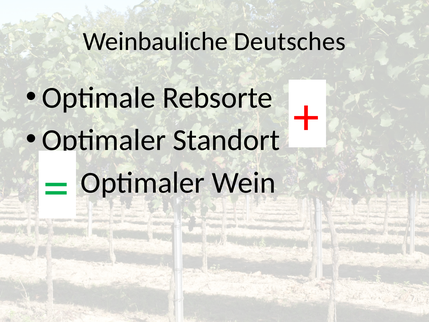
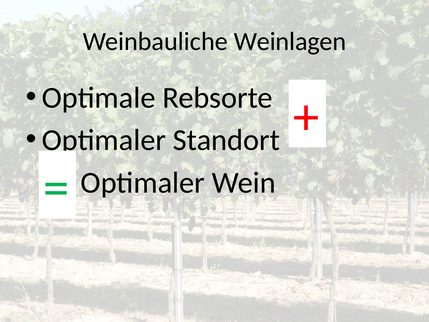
Deutsches: Deutsches -> Weinlagen
